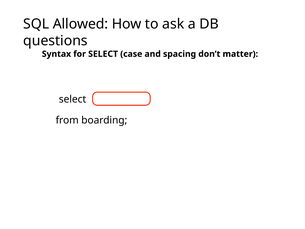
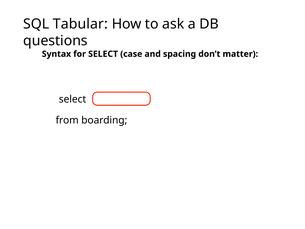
Allowed: Allowed -> Tabular
